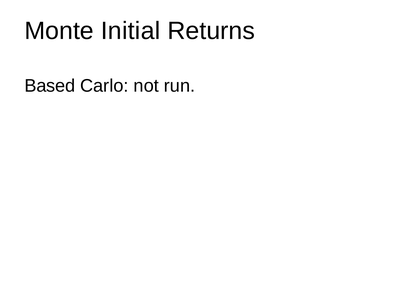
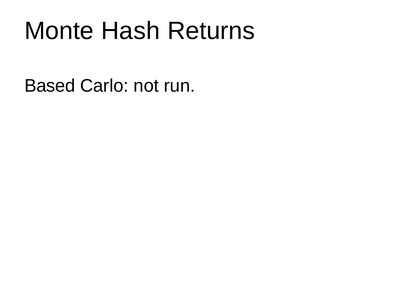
Initial: Initial -> Hash
